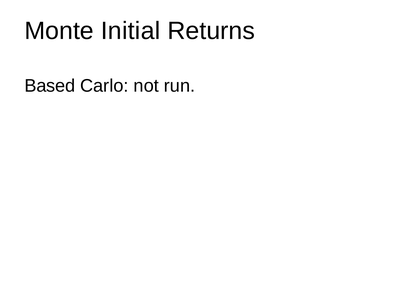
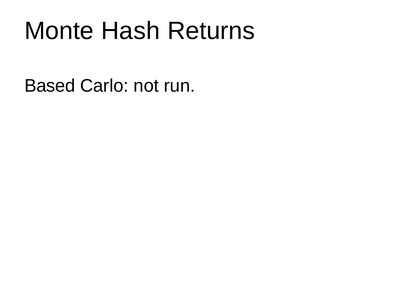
Initial: Initial -> Hash
